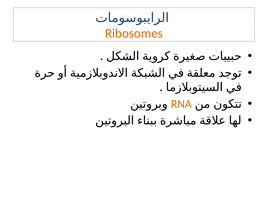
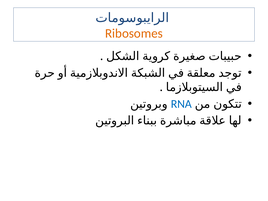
RNA colour: orange -> blue
